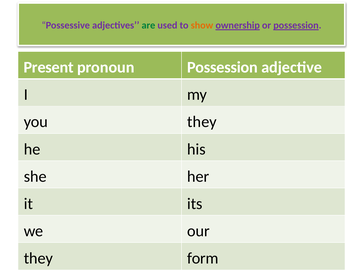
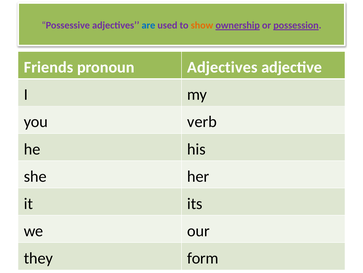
are colour: green -> blue
Present: Present -> Friends
pronoun Possession: Possession -> Adjectives
you they: they -> verb
